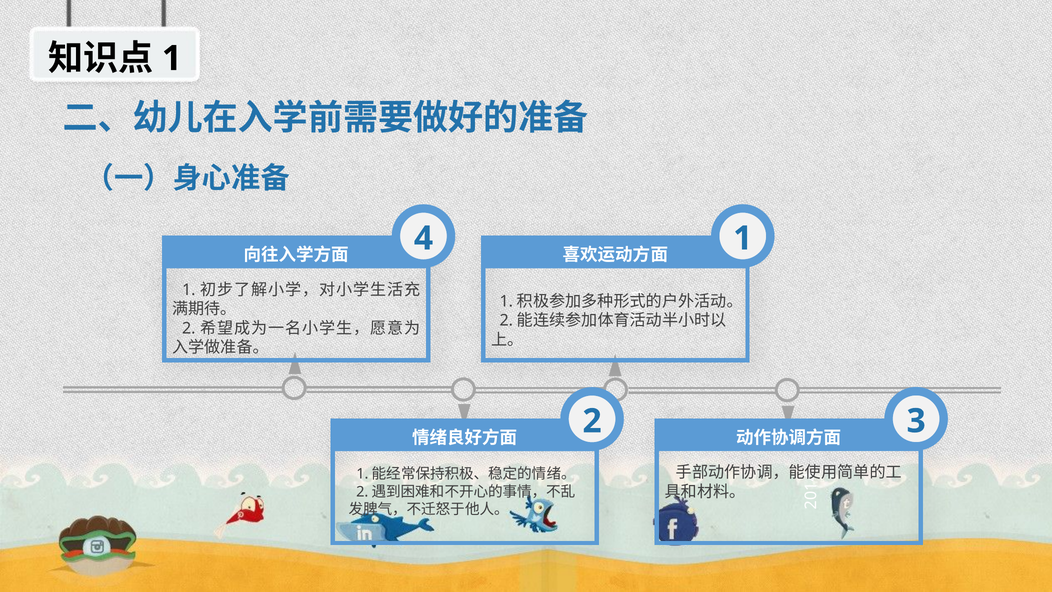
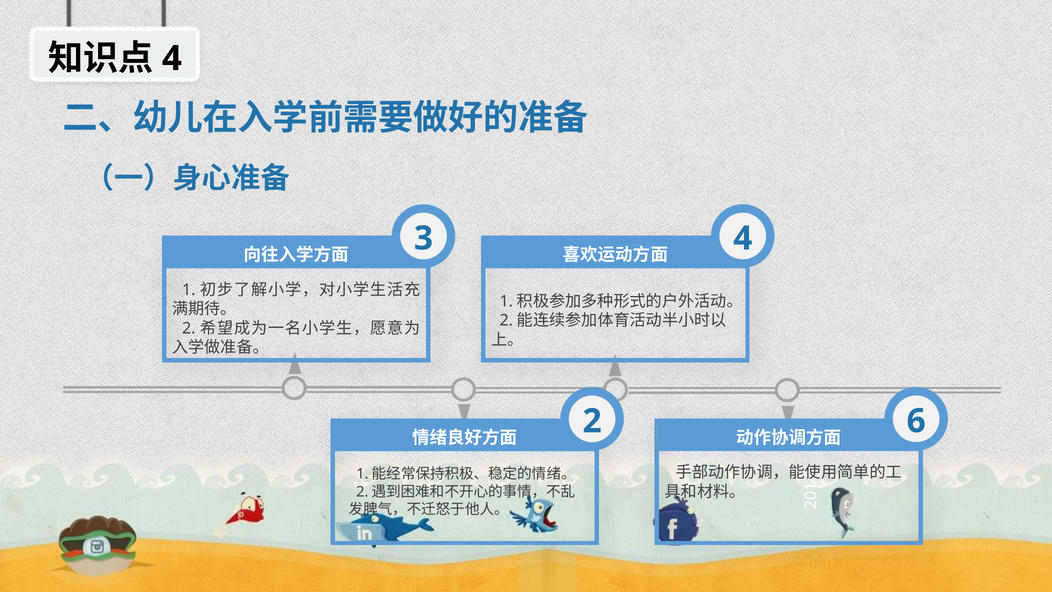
1 at (172, 59): 1 -> 4
1 at (743, 238): 1 -> 4
4 at (423, 238): 4 -> 3
3: 3 -> 6
